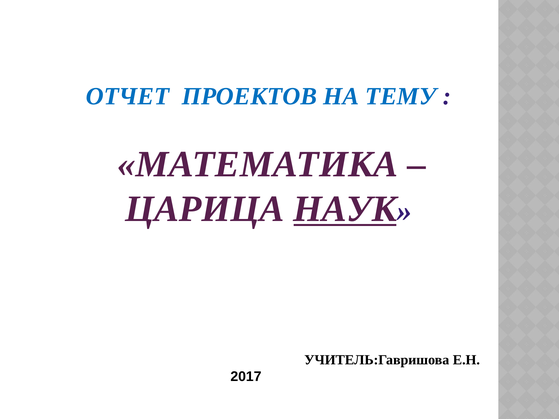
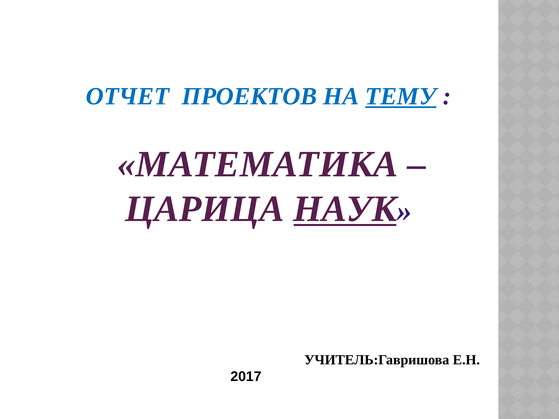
ТЕМУ underline: none -> present
